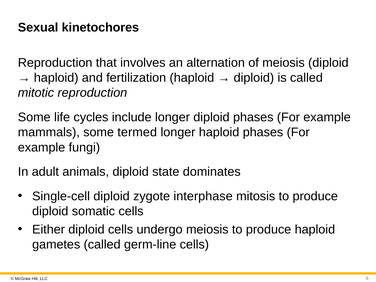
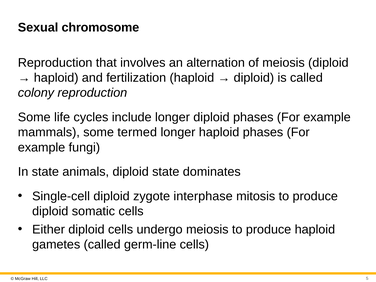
kinetochores: kinetochores -> chromosome
mitotic: mitotic -> colony
In adult: adult -> state
